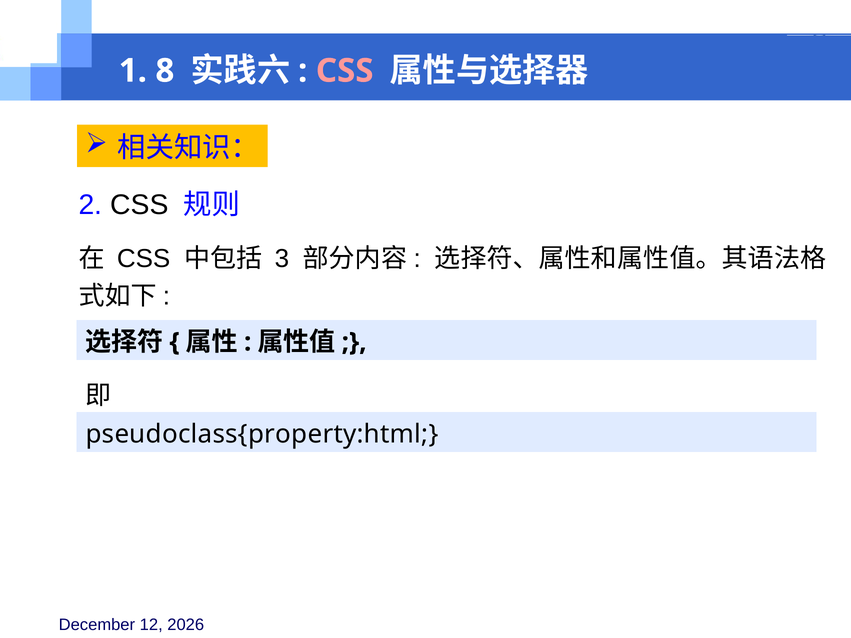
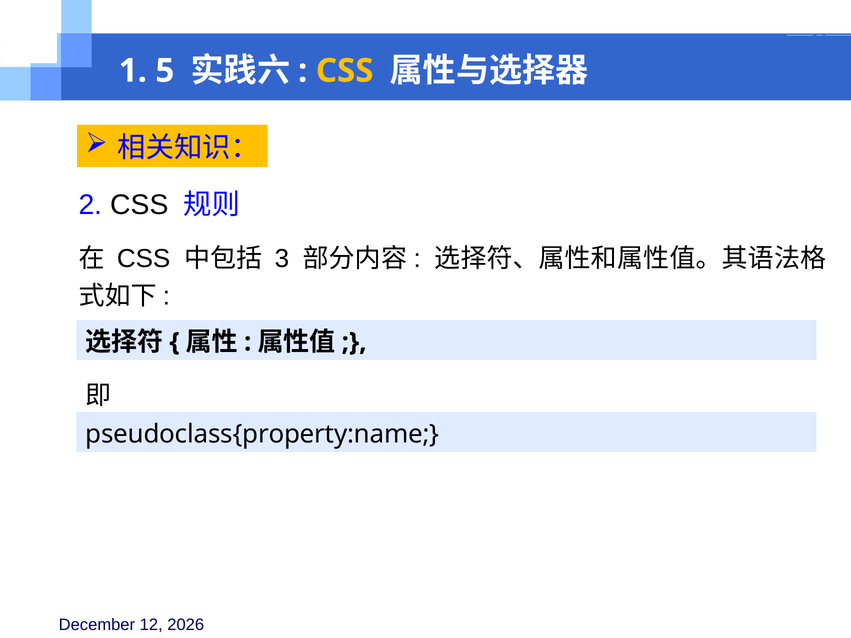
8: 8 -> 5
CSS at (345, 71) colour: pink -> yellow
pseudoclass{property:html: pseudoclass{property:html -> pseudoclass{property:name
